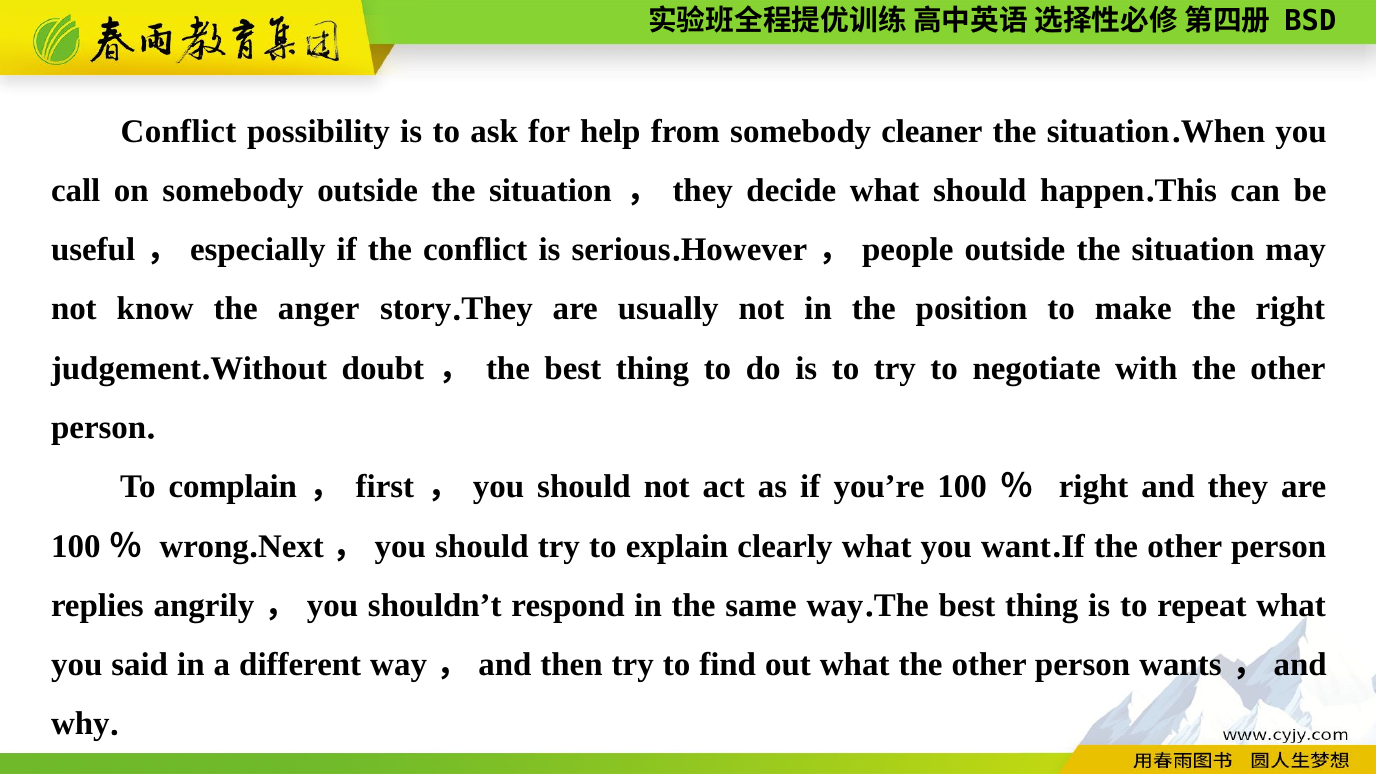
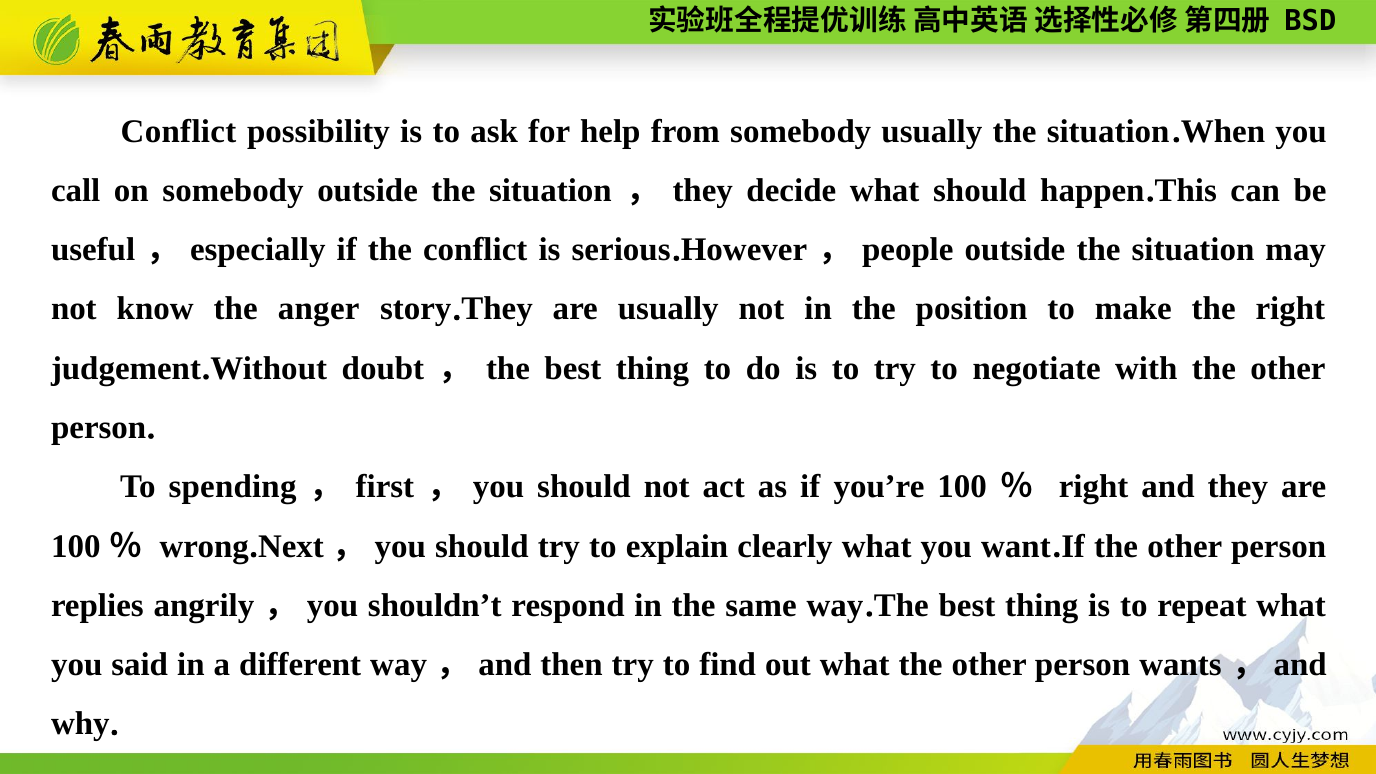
somebody cleaner: cleaner -> usually
complain: complain -> spending
